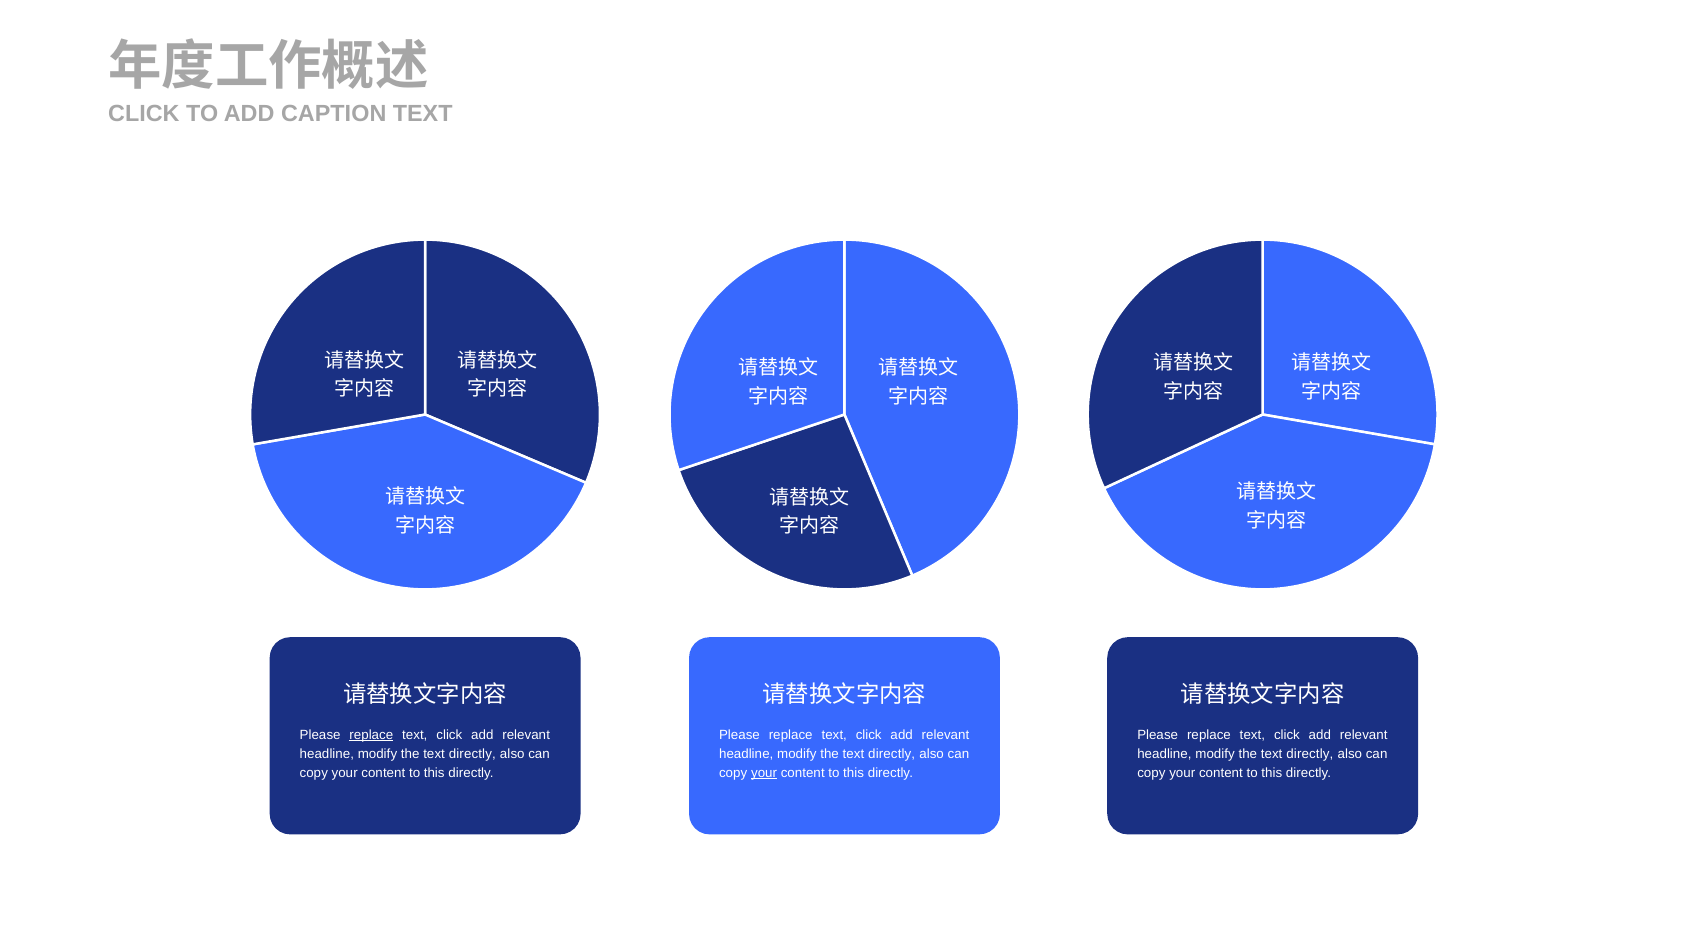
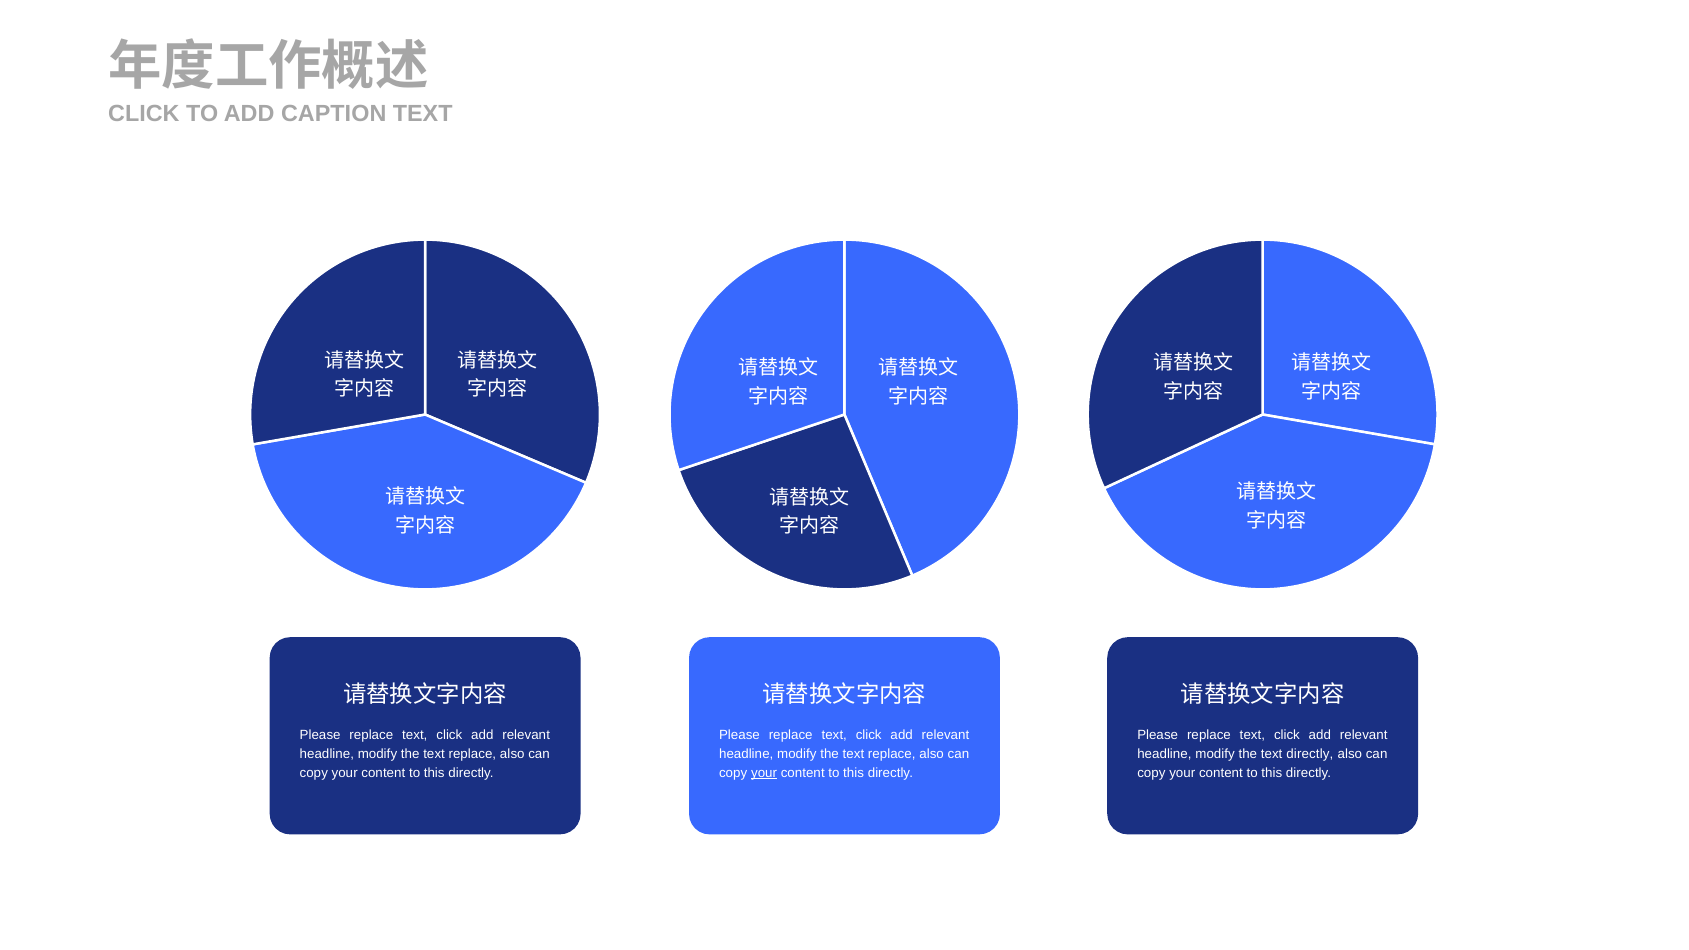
replace at (371, 735) underline: present -> none
directly at (472, 754): directly -> replace
directly at (892, 754): directly -> replace
